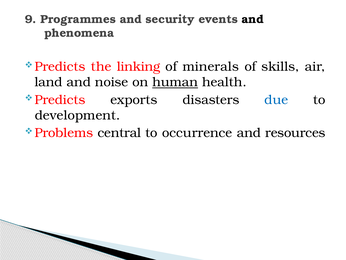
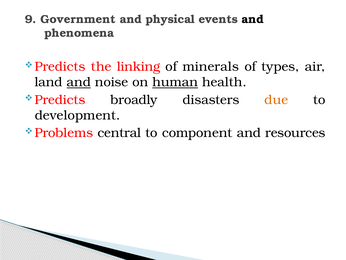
Programmes: Programmes -> Government
security: security -> physical
skills: skills -> types
and at (79, 82) underline: none -> present
exports: exports -> broadly
due colour: blue -> orange
occurrence: occurrence -> component
